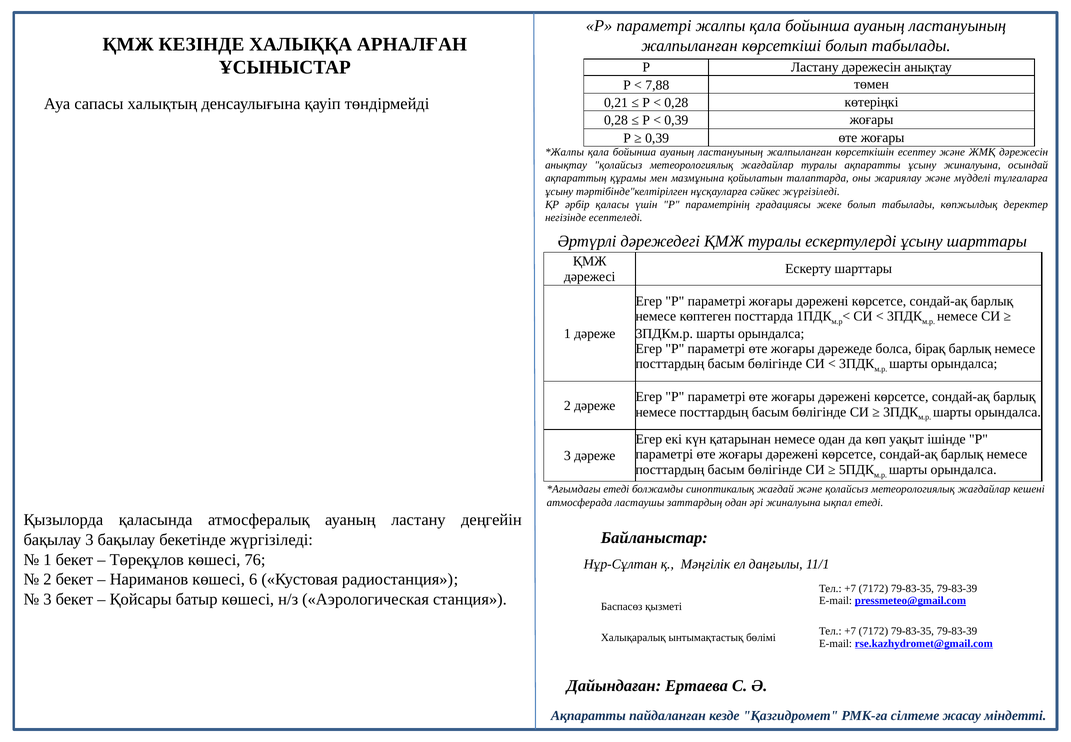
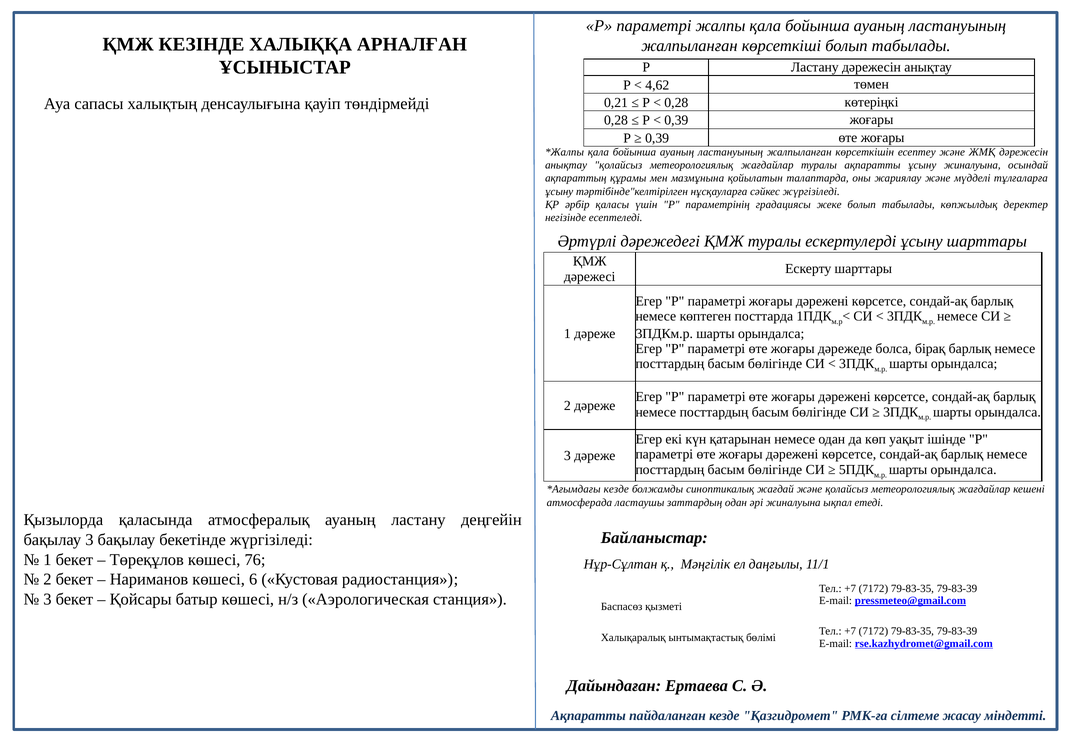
7,88: 7,88 -> 4,62
етеді at (616, 489): етеді -> кезде
